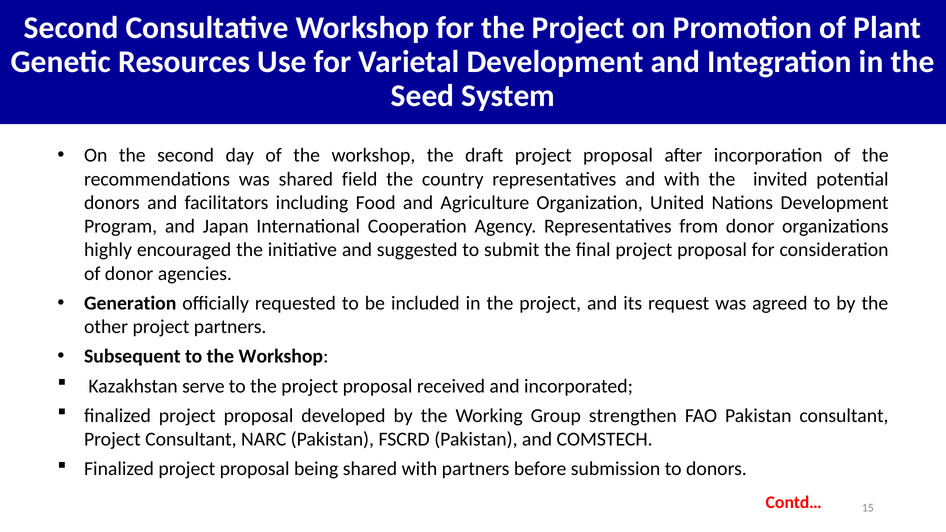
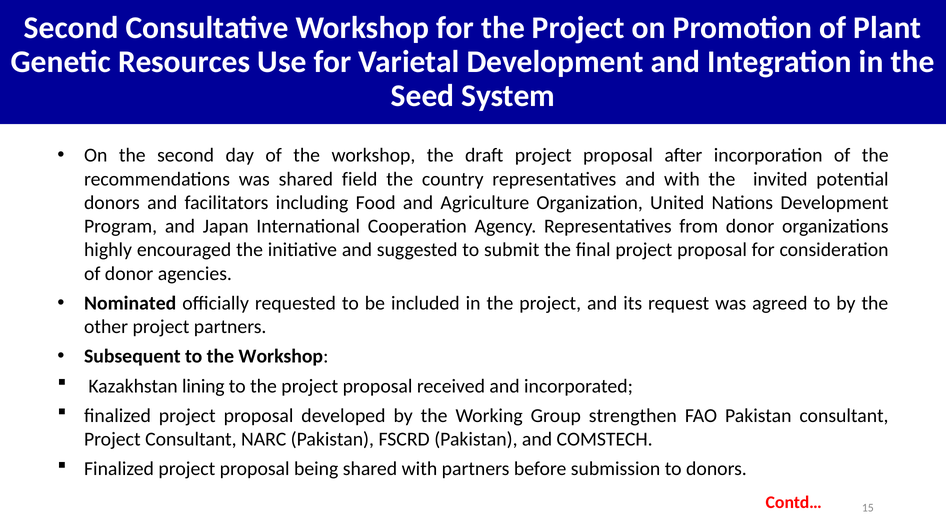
Generation: Generation -> Nominated
serve: serve -> lining
